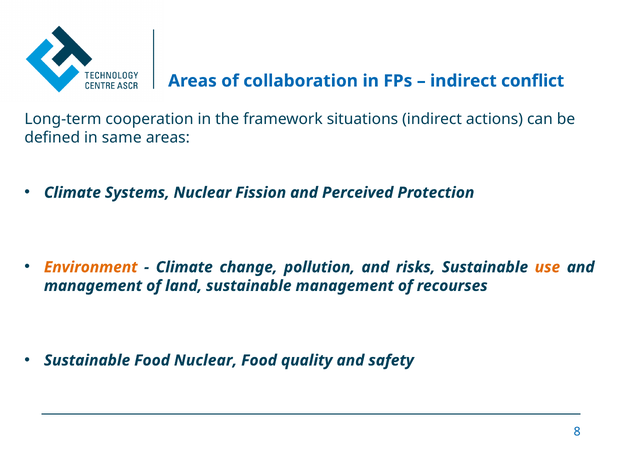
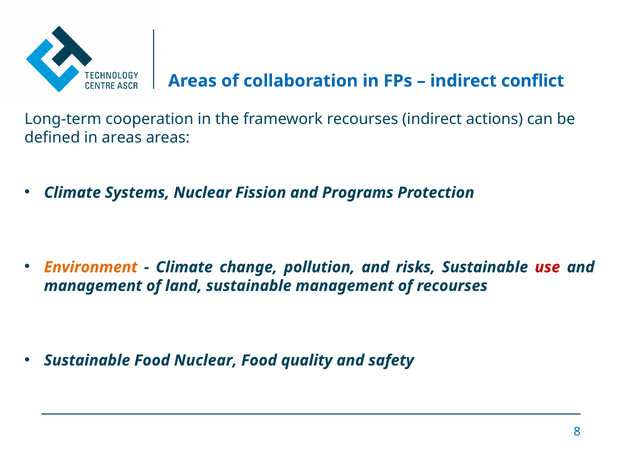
framework situations: situations -> recourses
in same: same -> areas
Perceived: Perceived -> Programs
use colour: orange -> red
